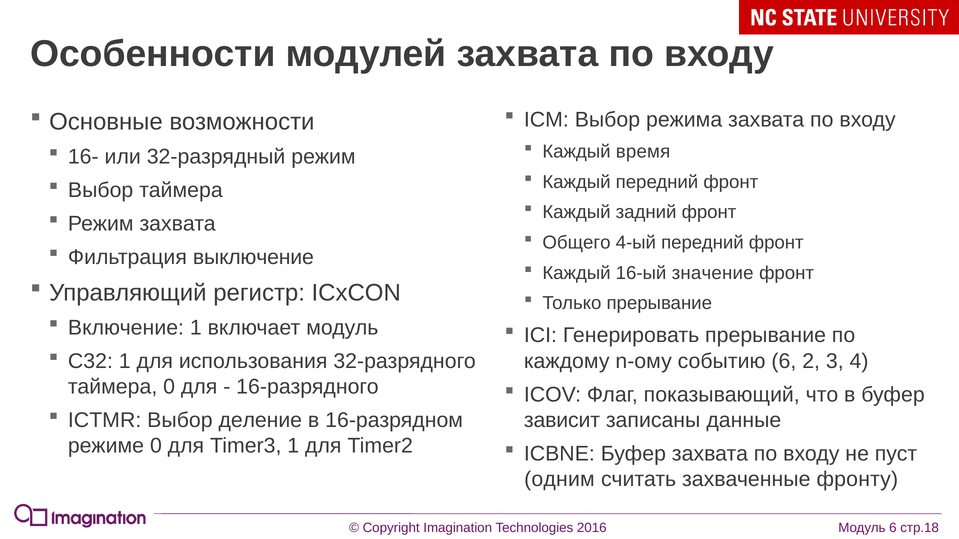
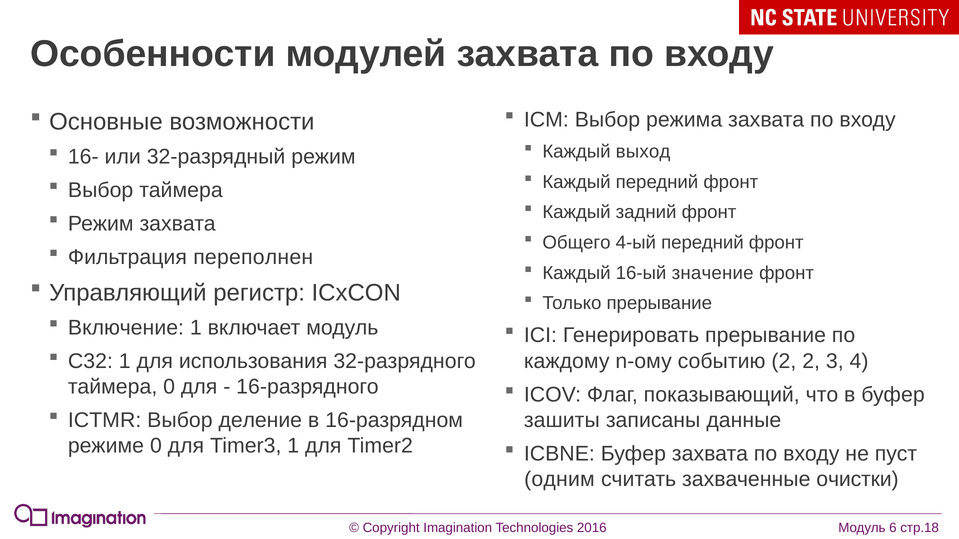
время: время -> выход
выключение: выключение -> переполнен
событию 6: 6 -> 2
зависит: зависит -> зашиты
фронту: фронту -> очистки
